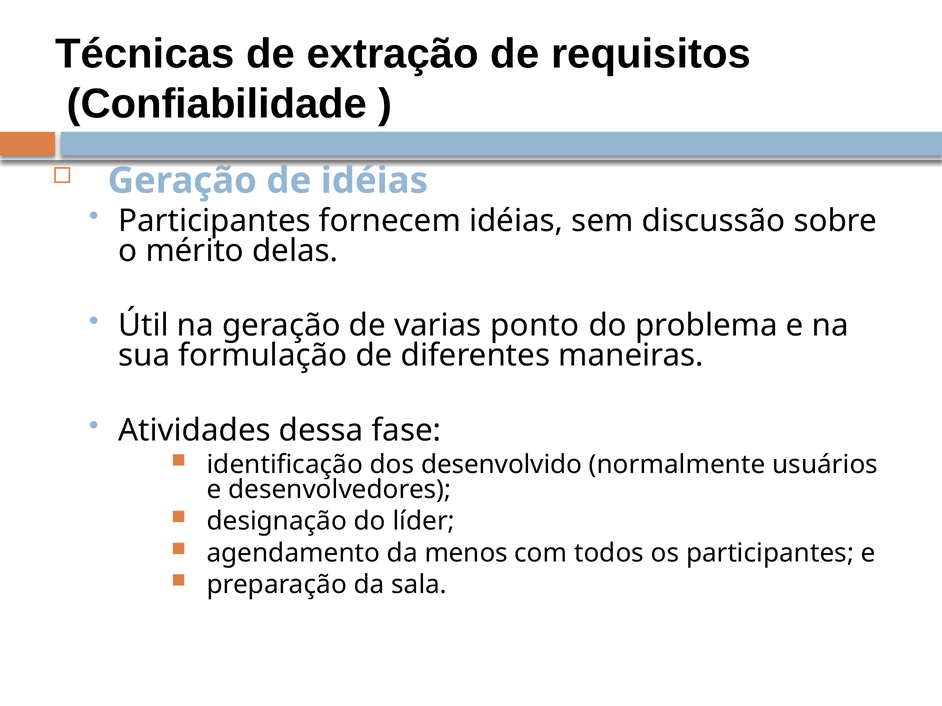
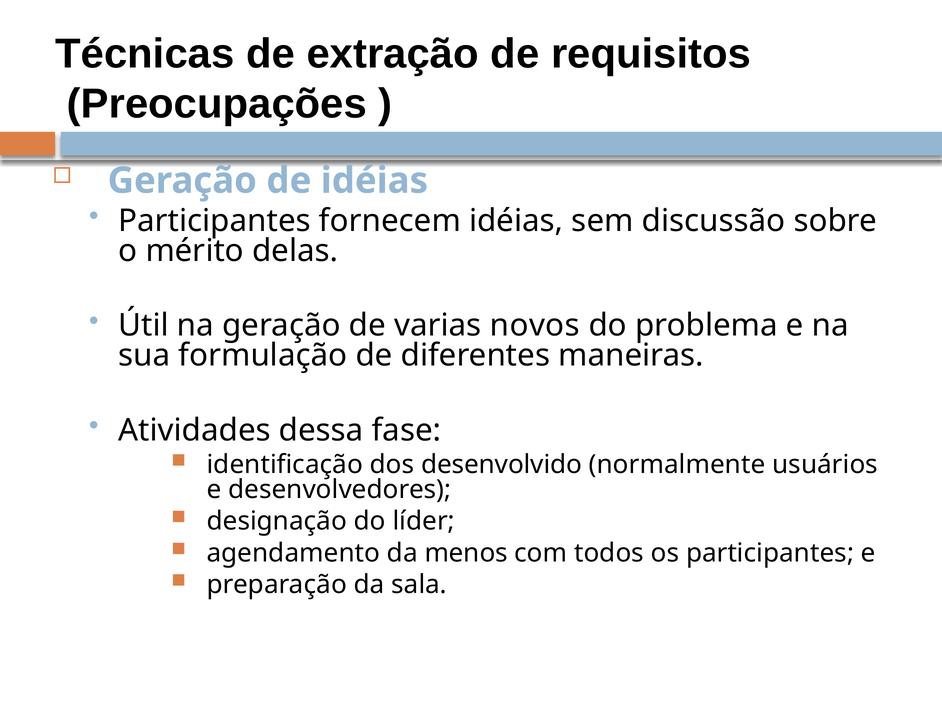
Confiabilidade: Confiabilidade -> Preocupações
ponto: ponto -> novos
